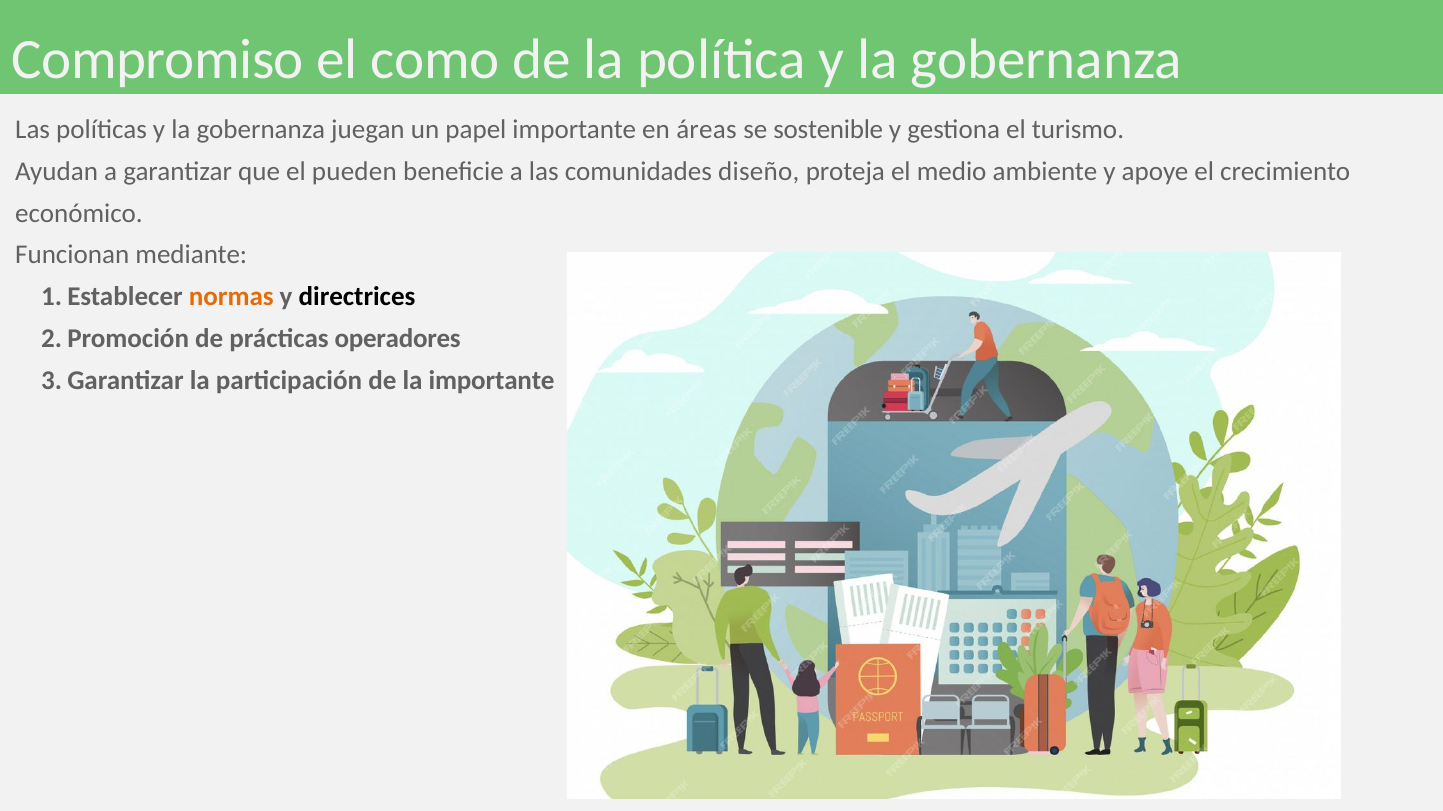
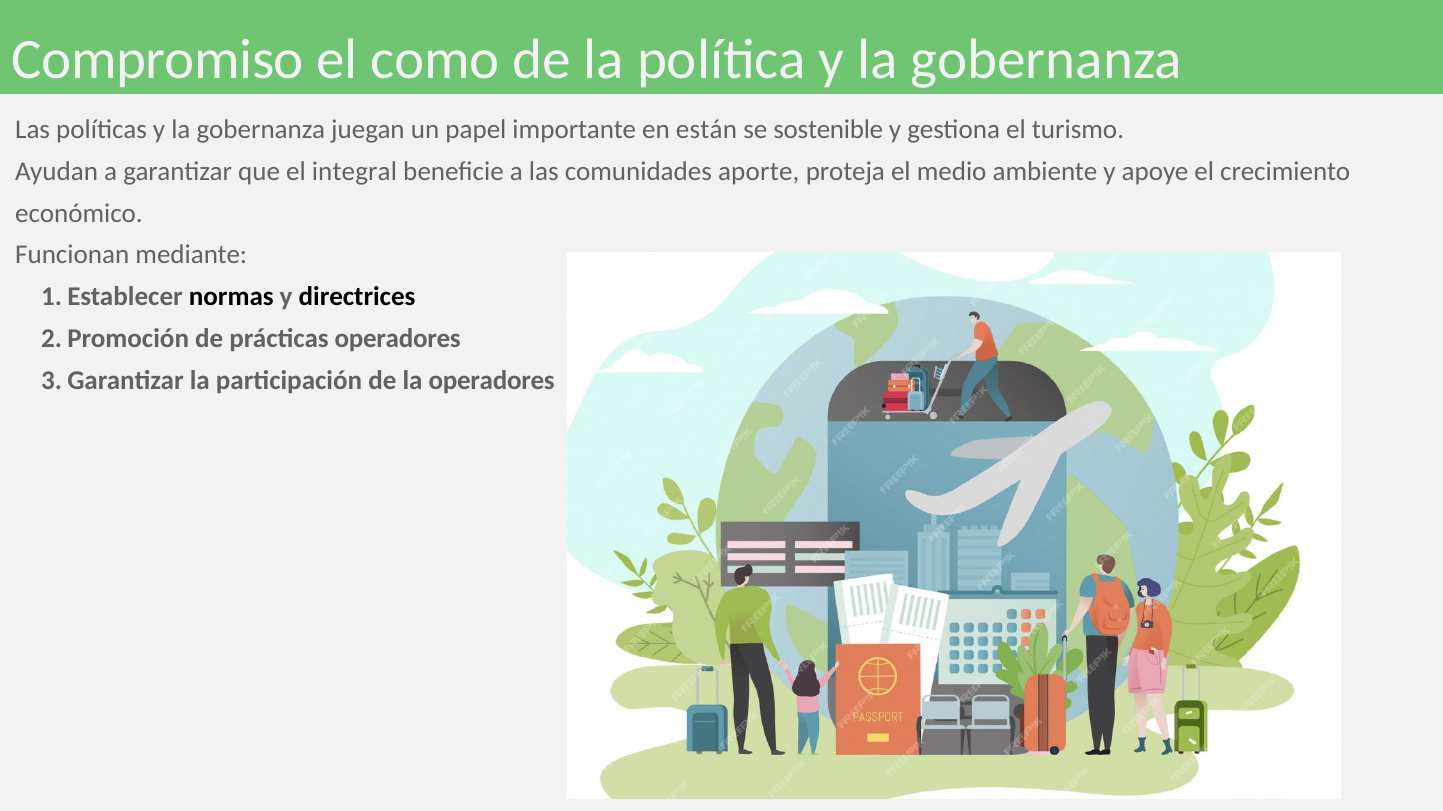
áreas: áreas -> están
pueden: pueden -> integral
diseño: diseño -> aporte
normas colour: orange -> black
la importante: importante -> operadores
